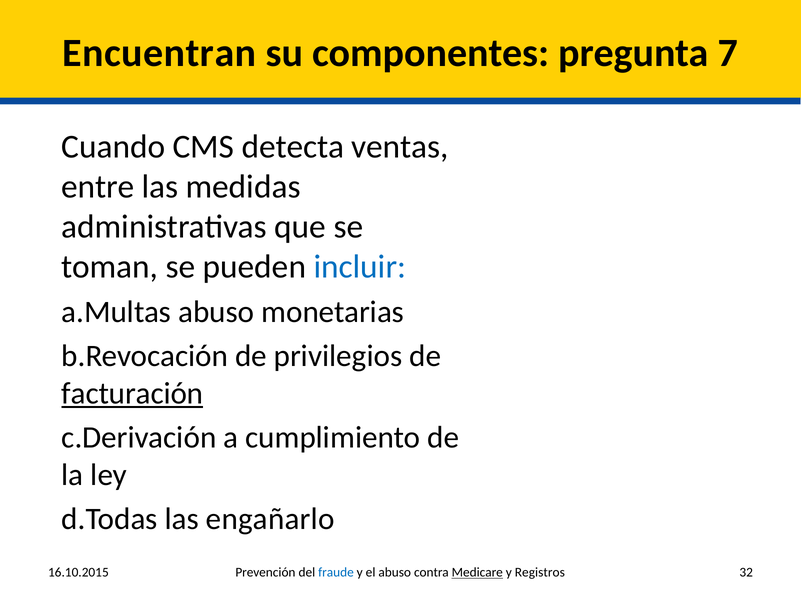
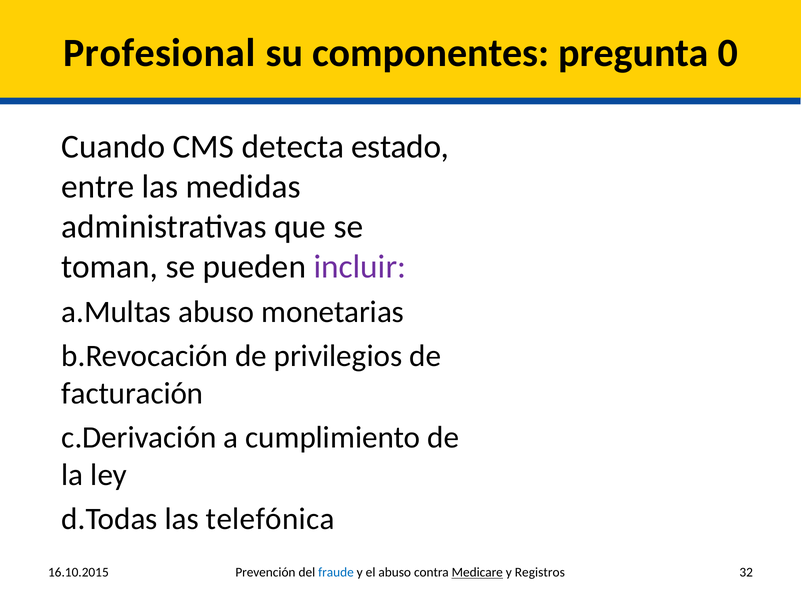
Encuentran: Encuentran -> Profesional
7: 7 -> 0
ventas: ventas -> estado
incluir colour: blue -> purple
facturación underline: present -> none
engañarlo: engañarlo -> telefónica
